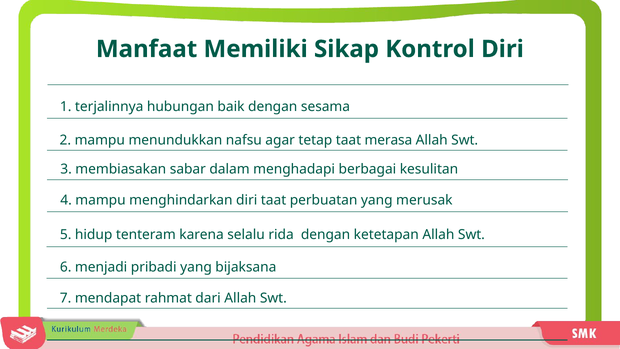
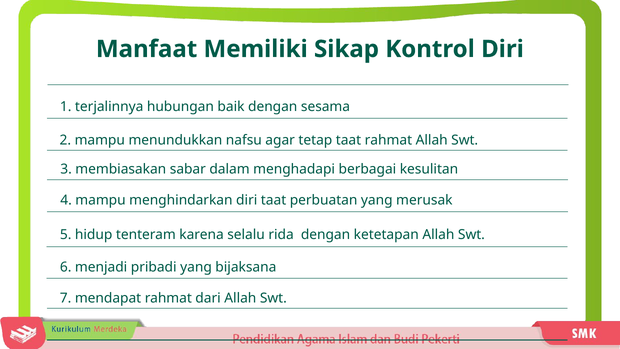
taat merasa: merasa -> rahmat
